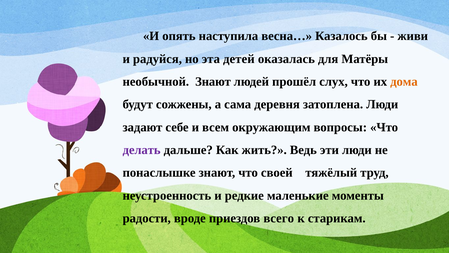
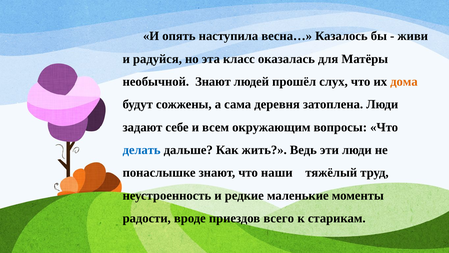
детей: детей -> класс
делать colour: purple -> blue
своей: своей -> наши
